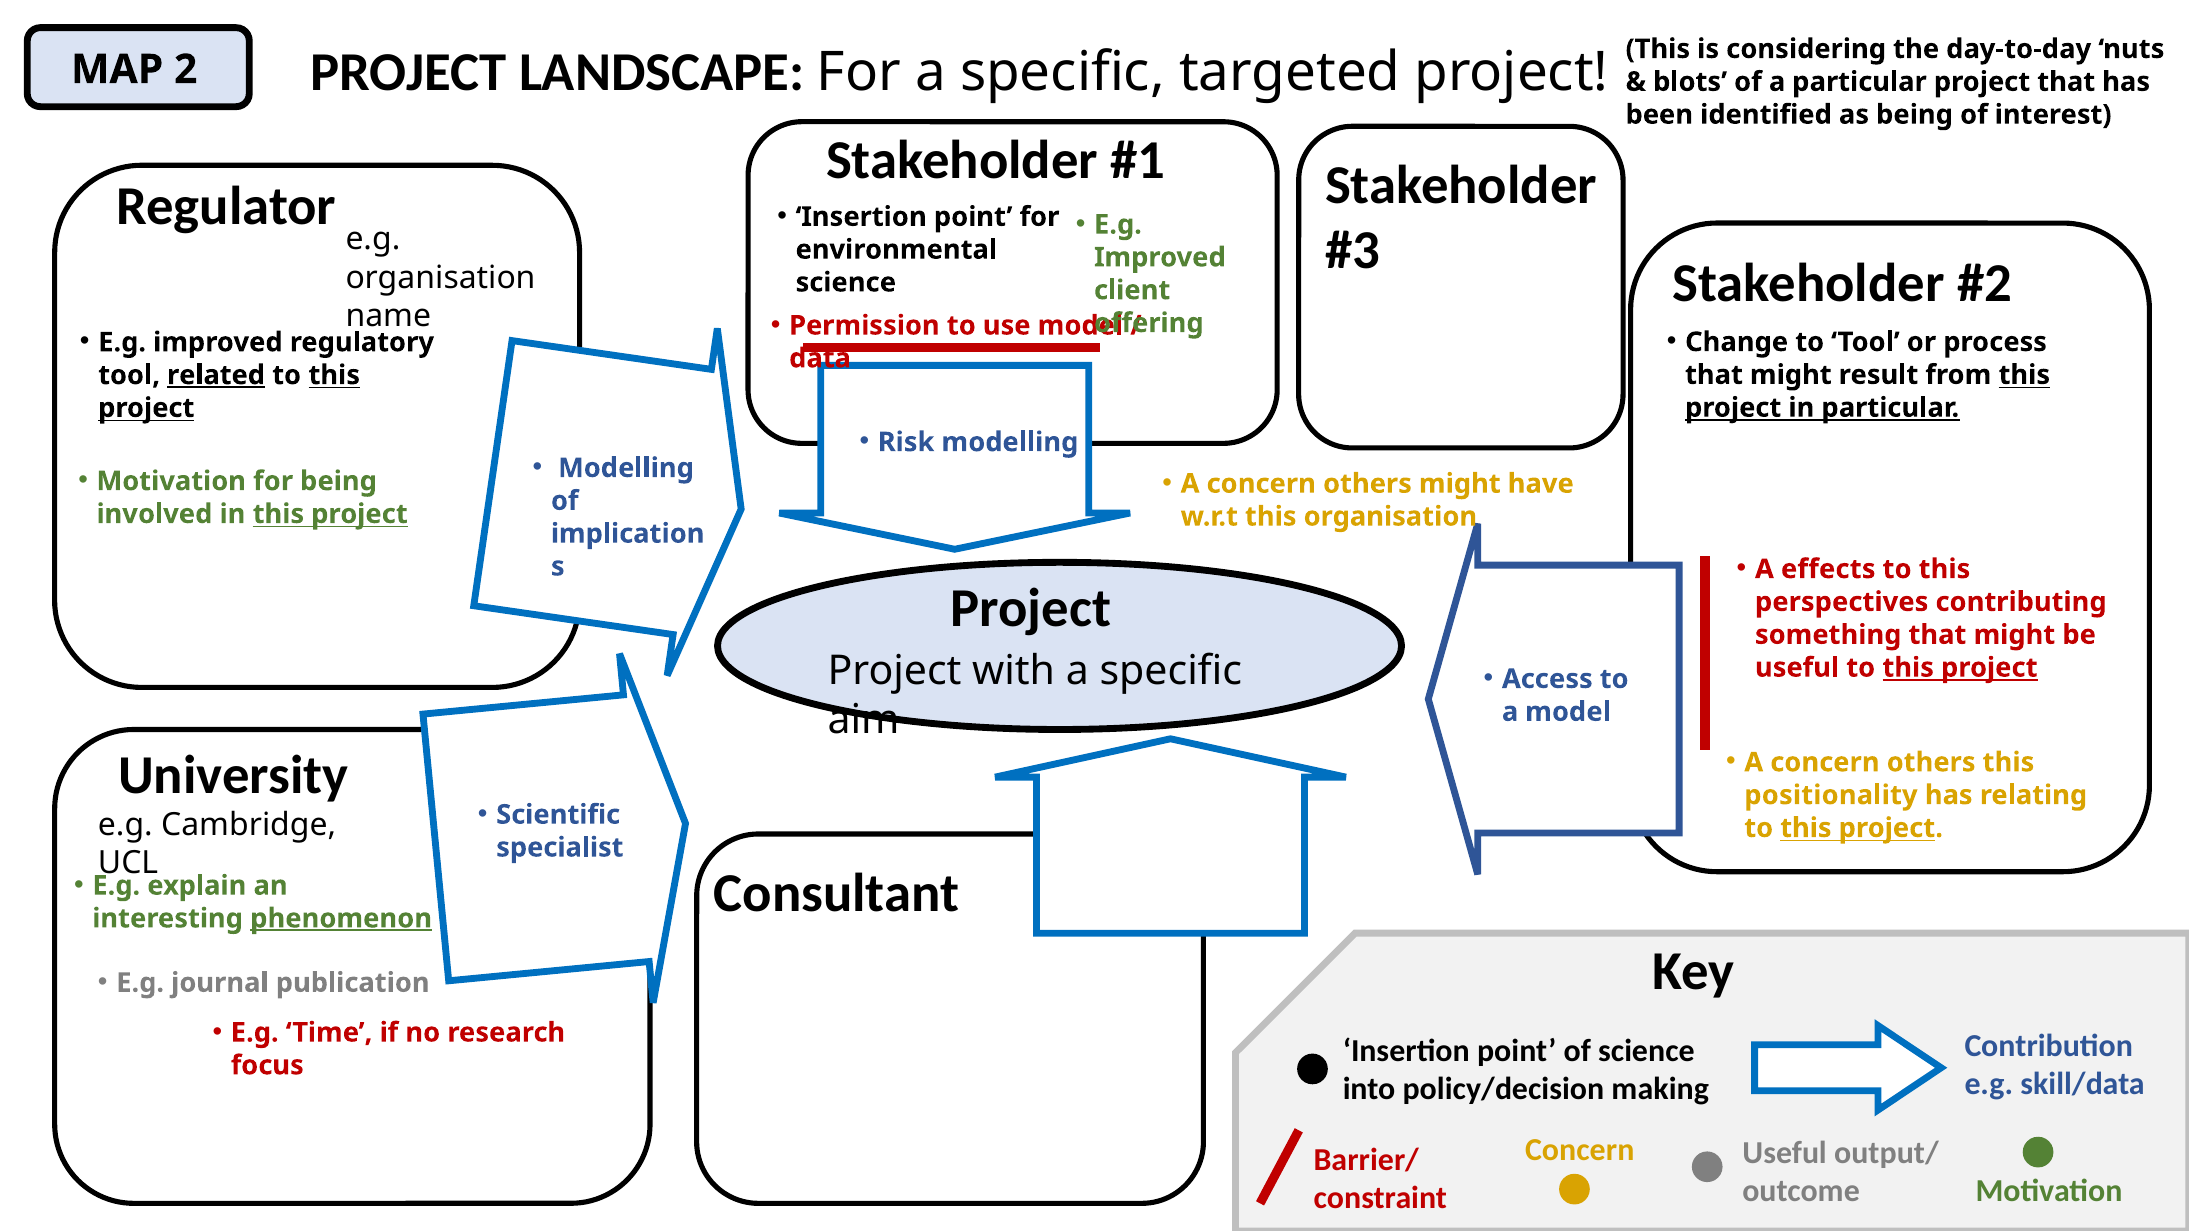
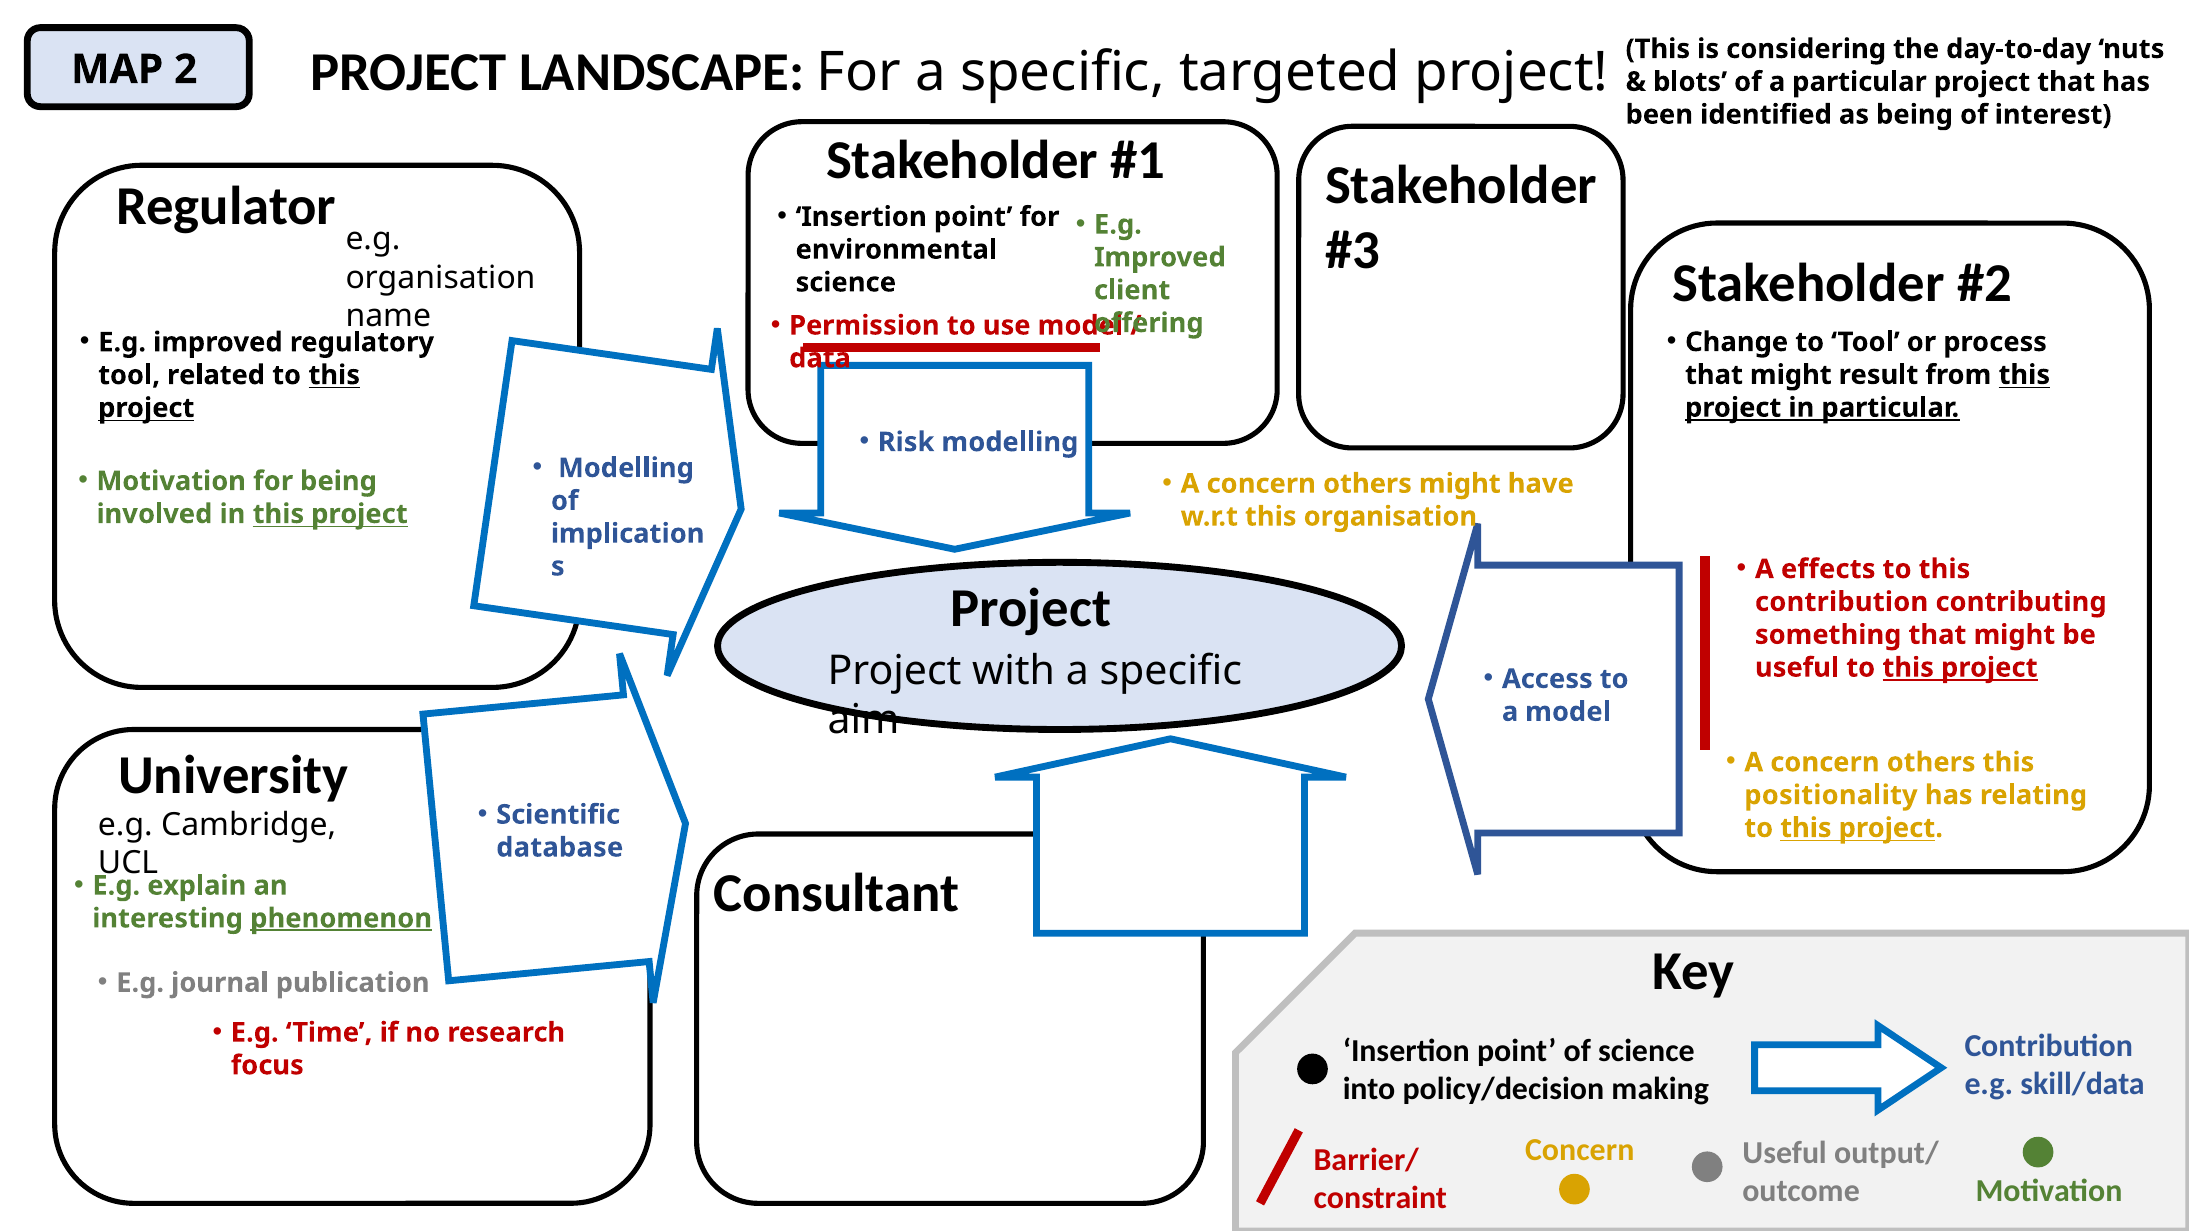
related underline: present -> none
perspectives at (1842, 602): perspectives -> contribution
specialist: specialist -> database
